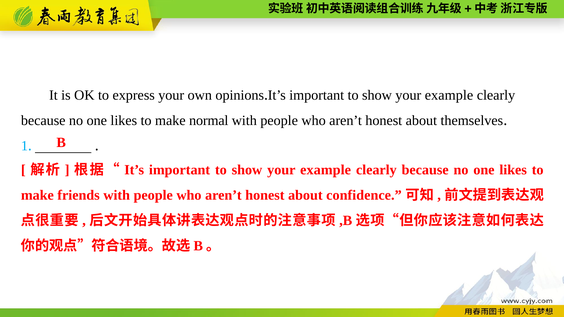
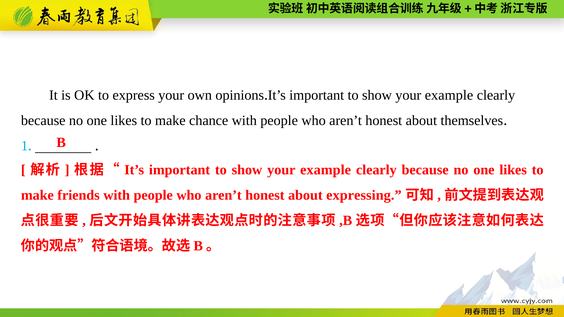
normal: normal -> chance
confidence: confidence -> expressing
